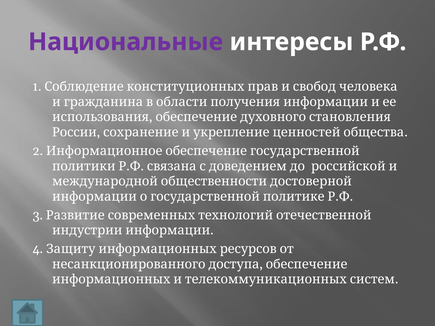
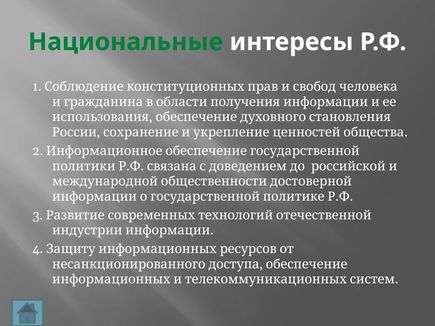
Национальные colour: purple -> green
